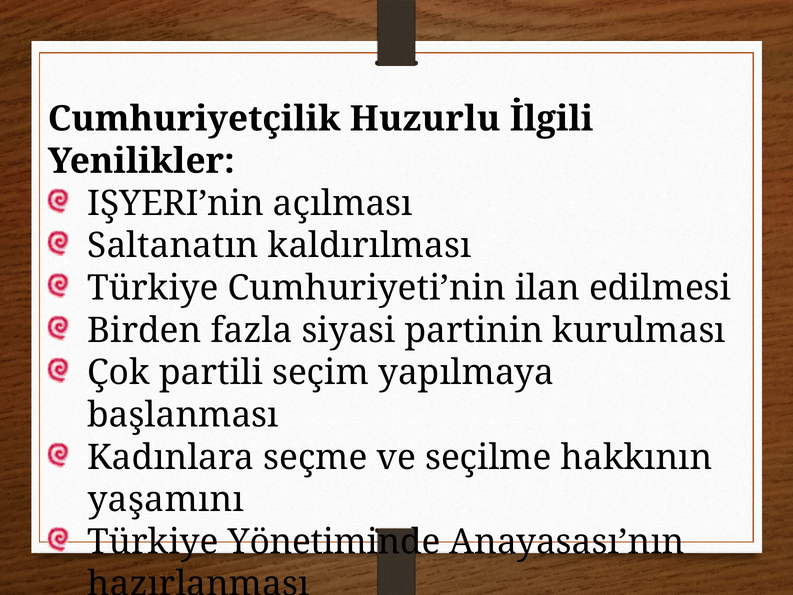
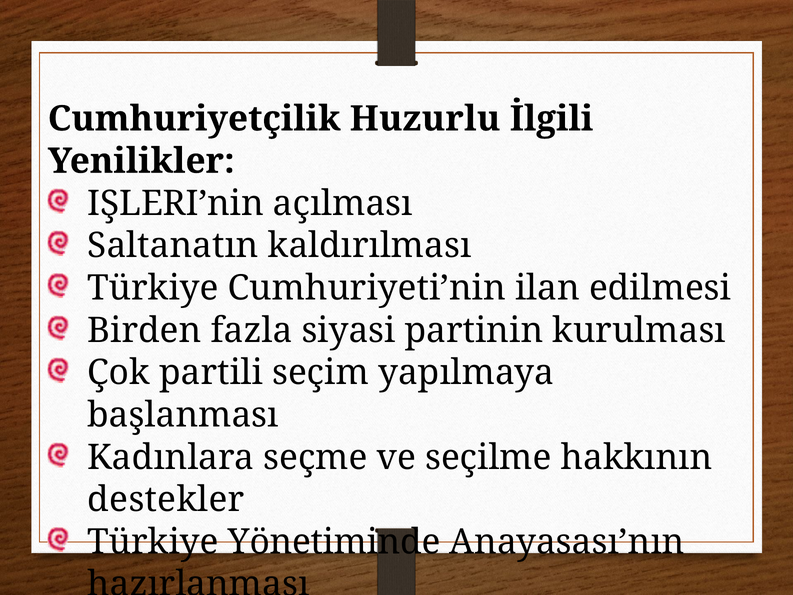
IŞYERI’nin: IŞYERI’nin -> IŞLERI’nin
yaşamını: yaşamını -> destekler
